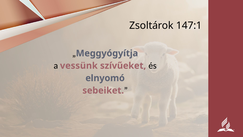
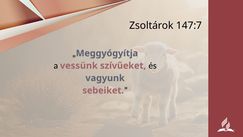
147:1: 147:1 -> 147:7
elnyomó: elnyomó -> vagyunk
